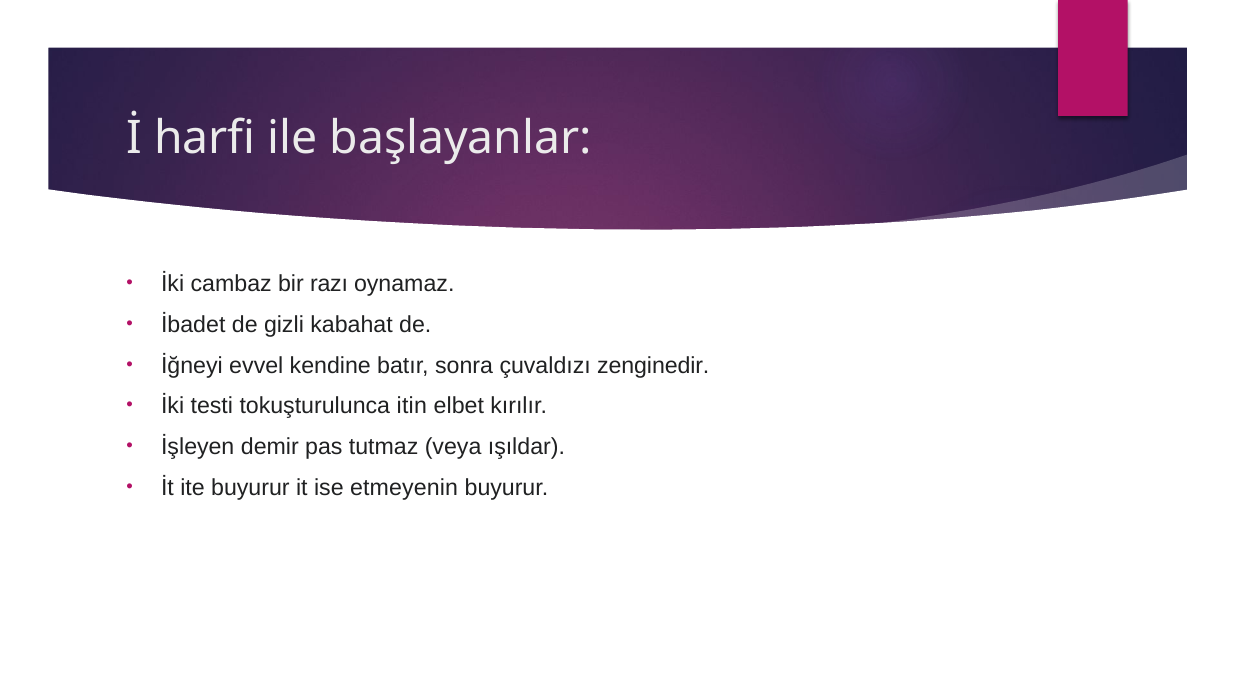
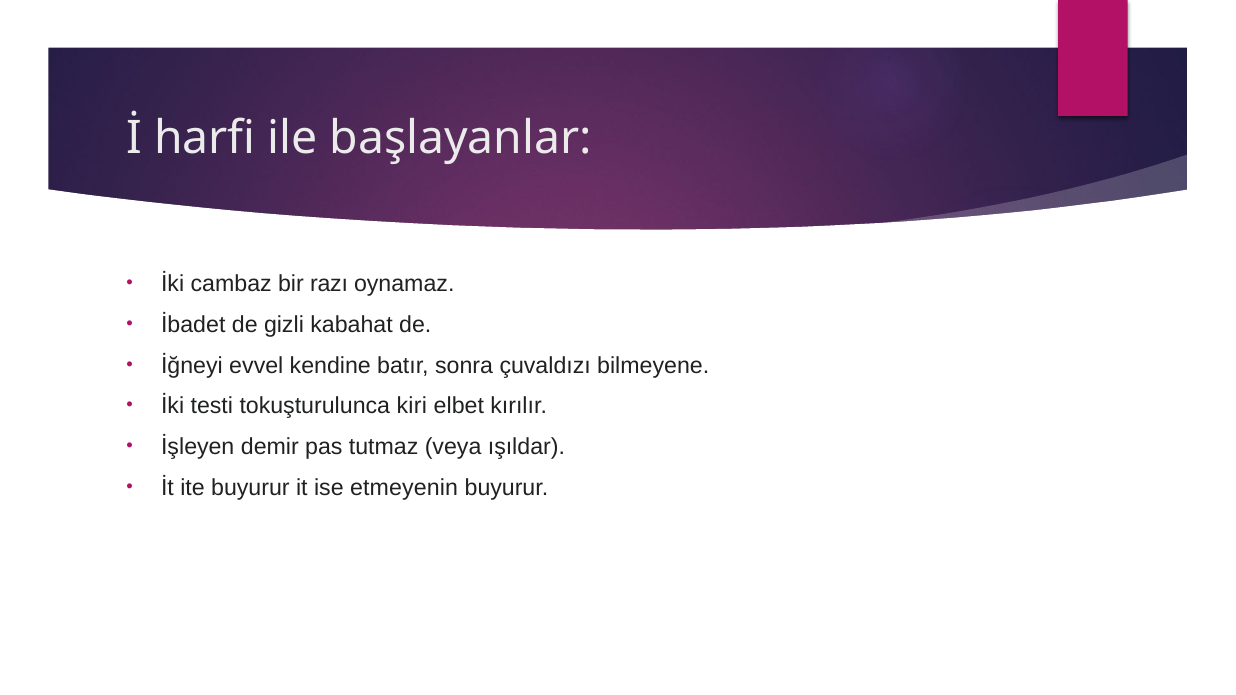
zenginedir: zenginedir -> bilmeyene
itin: itin -> kiri
